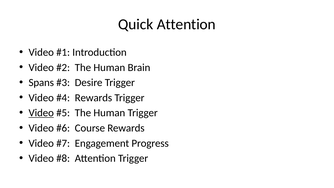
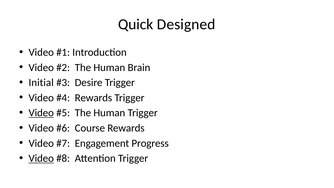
Quick Attention: Attention -> Designed
Spans: Spans -> Initial
Video at (41, 158) underline: none -> present
